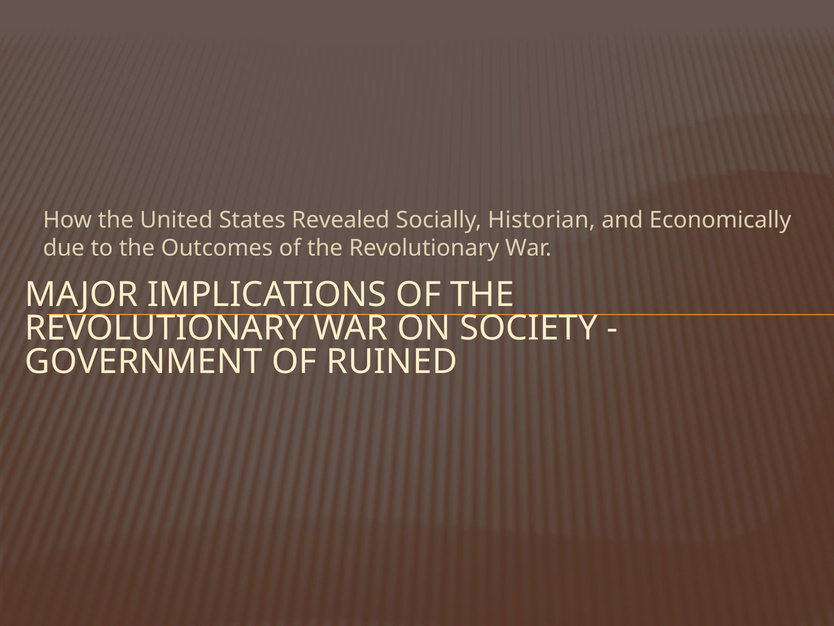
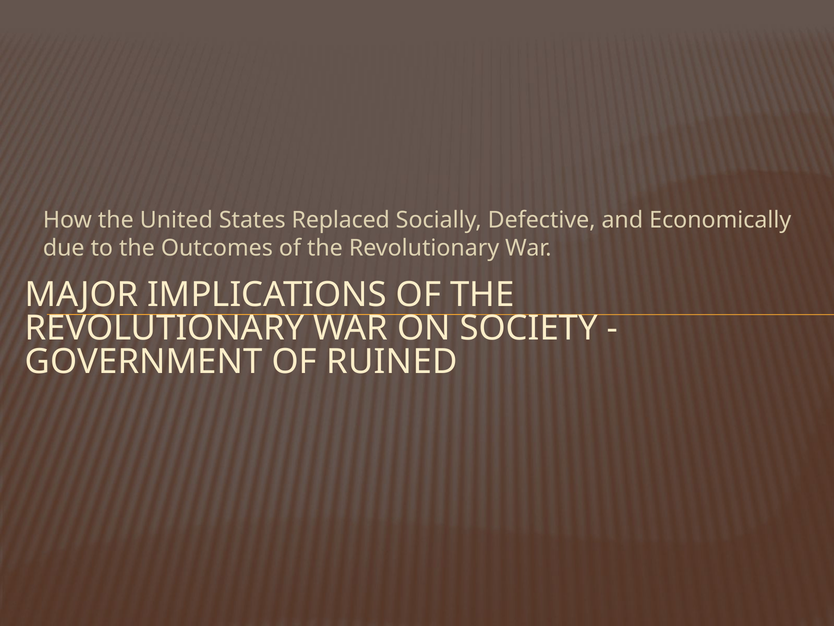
Revealed: Revealed -> Replaced
Historian: Historian -> Defective
